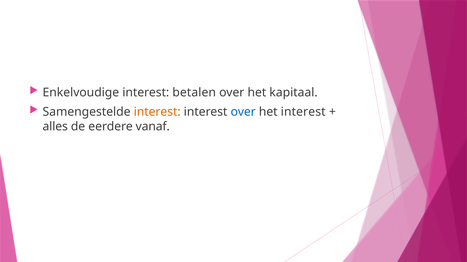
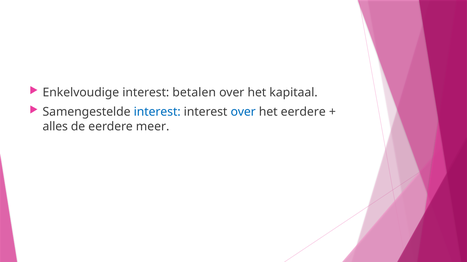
interest at (157, 112) colour: orange -> blue
het interest: interest -> eerdere
vanaf: vanaf -> meer
